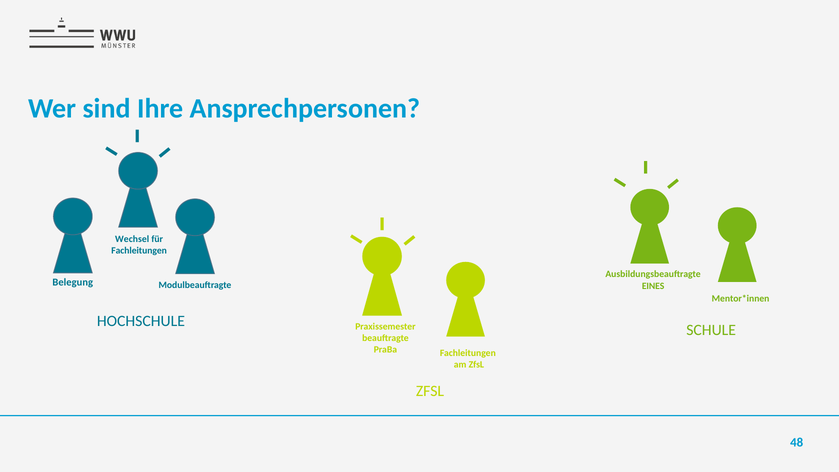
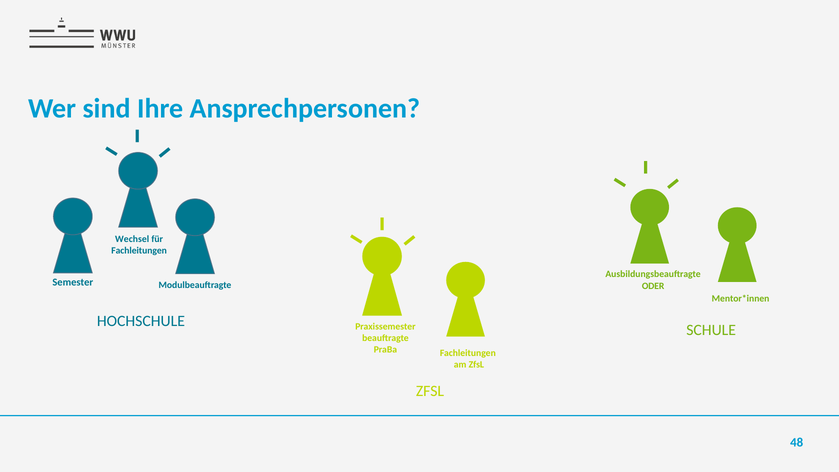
Belegung: Belegung -> Semester
EINES: EINES -> ODER
